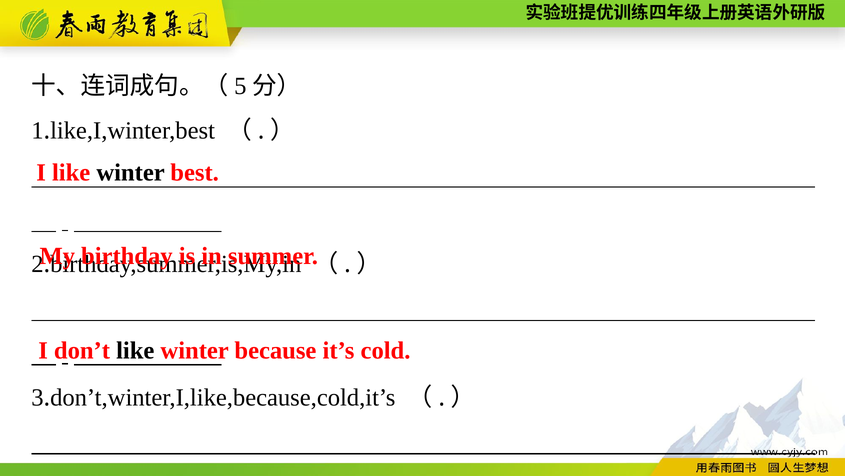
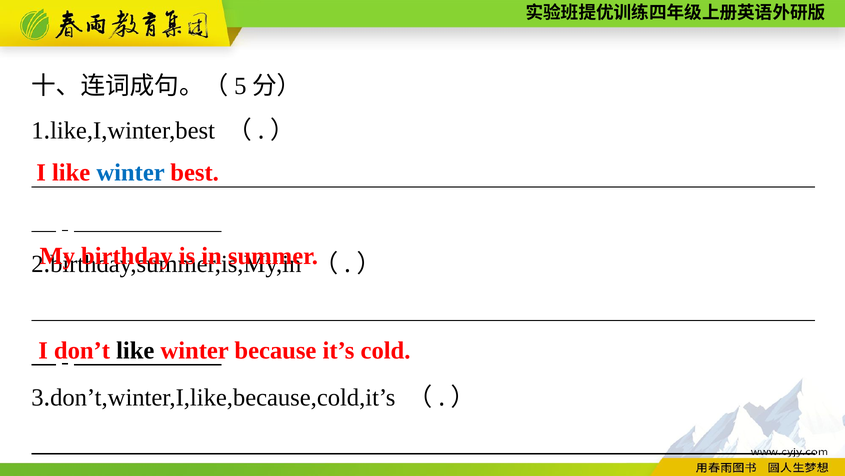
winter at (131, 172) colour: black -> blue
